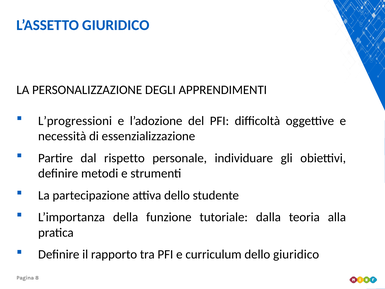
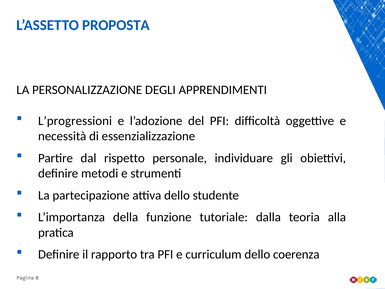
L’ASSETTO GIURIDICO: GIURIDICO -> PROPOSTA
dello giuridico: giuridico -> coerenza
